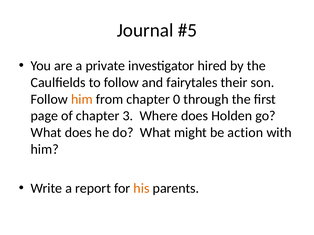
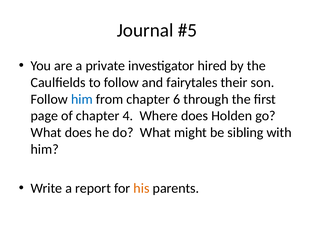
him at (82, 99) colour: orange -> blue
0: 0 -> 6
3: 3 -> 4
action: action -> sibling
